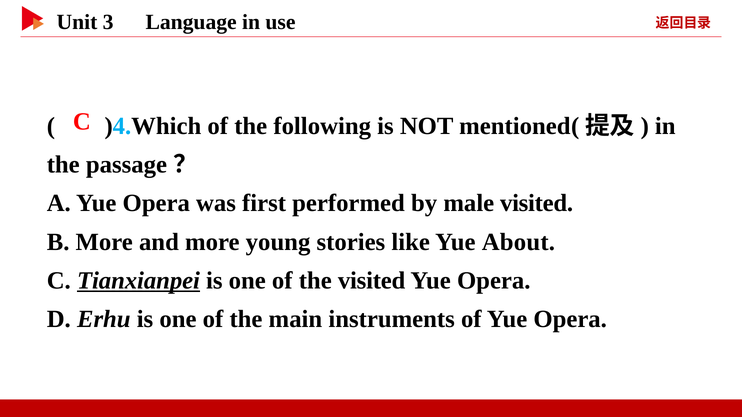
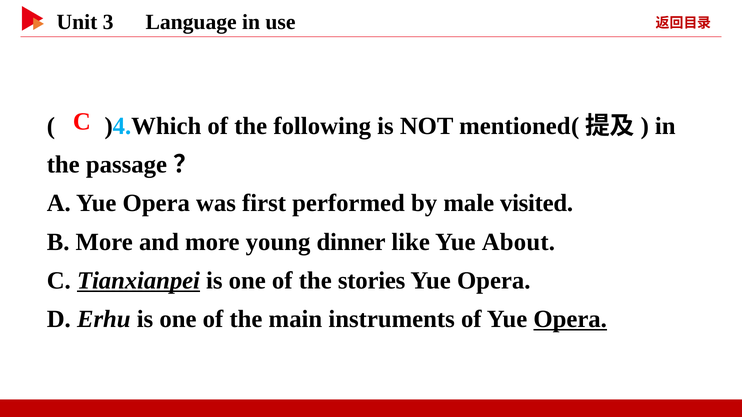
stories: stories -> dinner
the visited: visited -> stories
Opera at (570, 319) underline: none -> present
